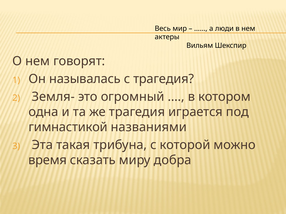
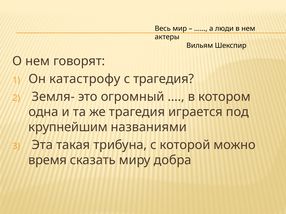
называлась: называлась -> катастрофу
гимнастикой: гимнастикой -> крупнейшим
